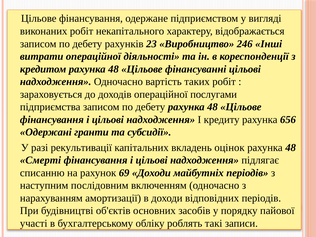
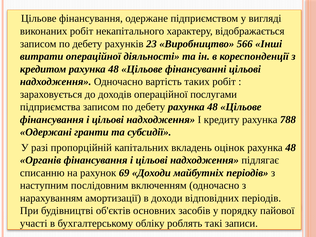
246: 246 -> 566
656: 656 -> 788
рекультивації: рекультивації -> пропорційній
Смерті: Смерті -> Органів
